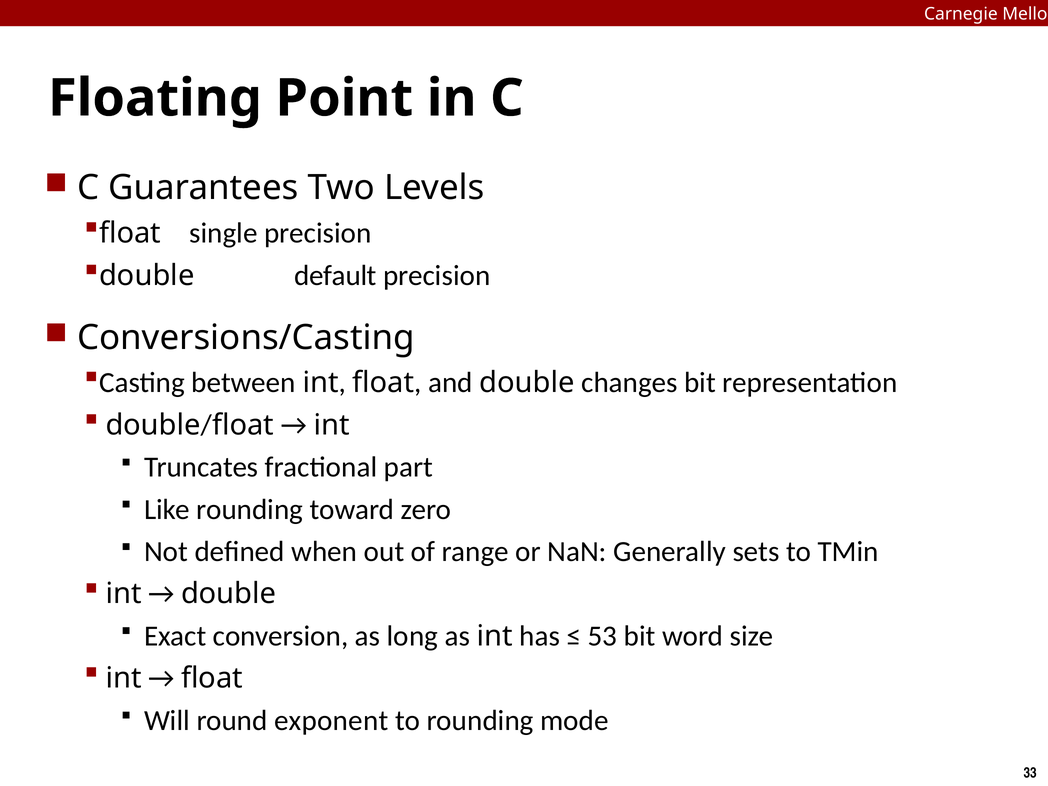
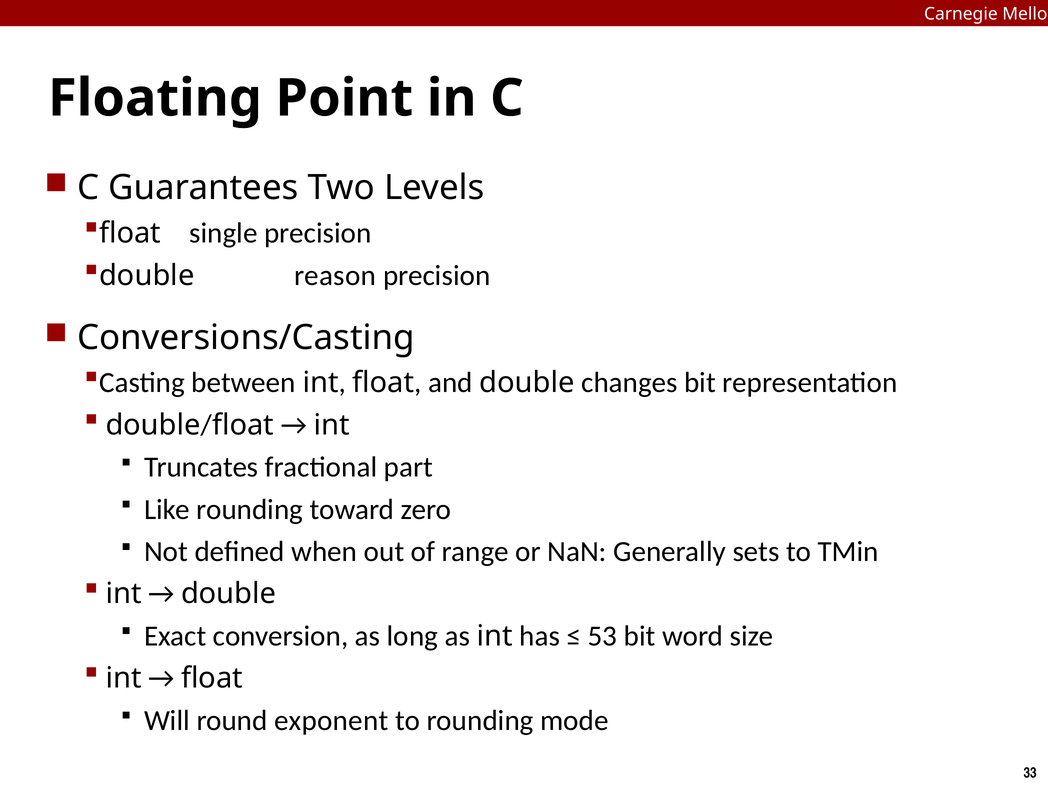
default: default -> reason
